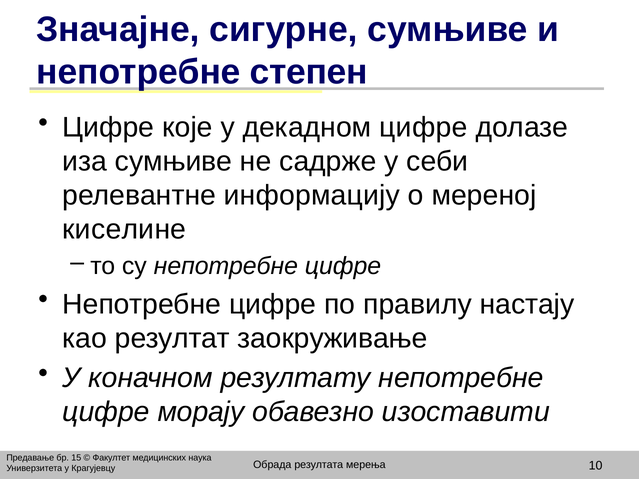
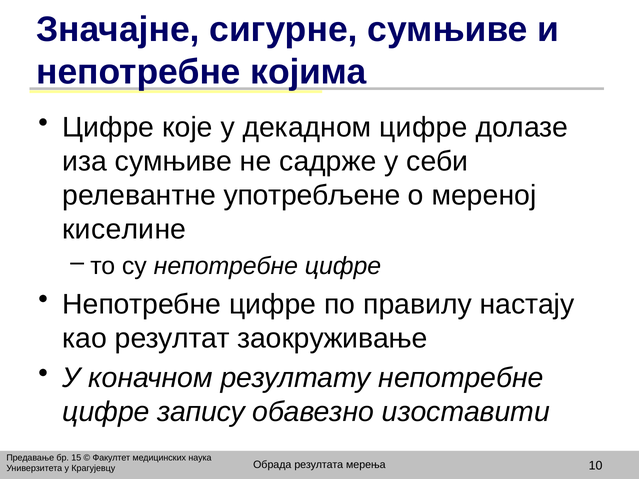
степен: степен -> којима
информацију: информацију -> употребљене
морају: морају -> запису
